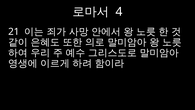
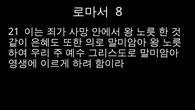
4: 4 -> 8
